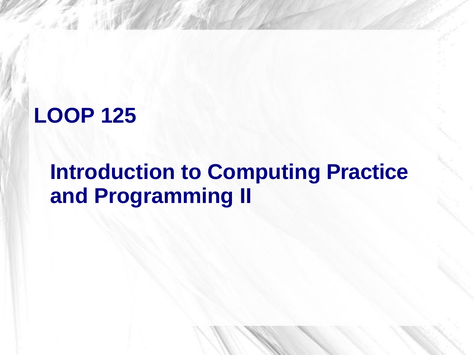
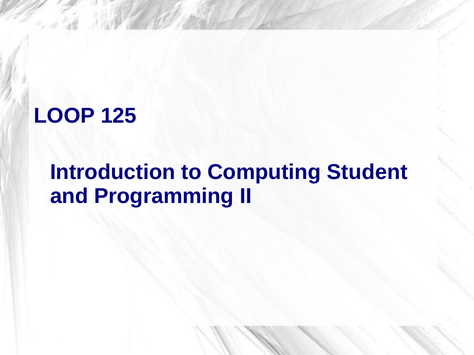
Practice: Practice -> Student
